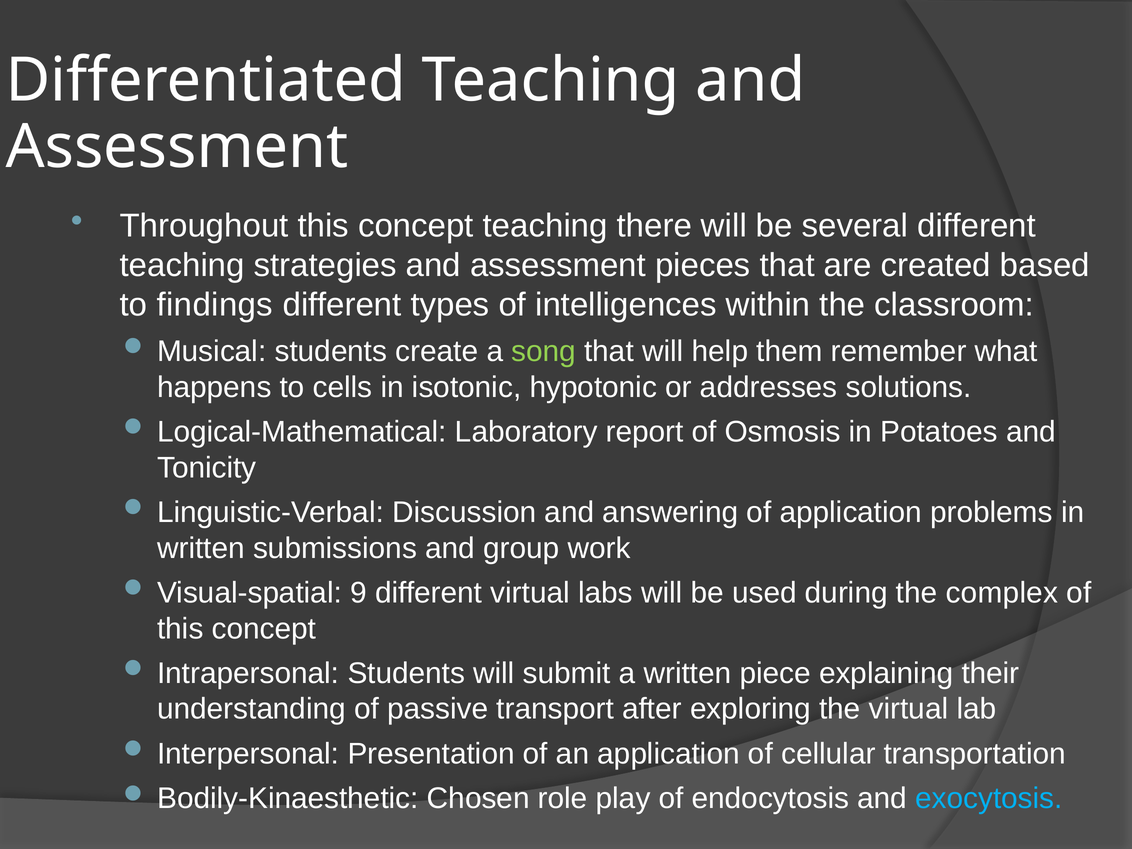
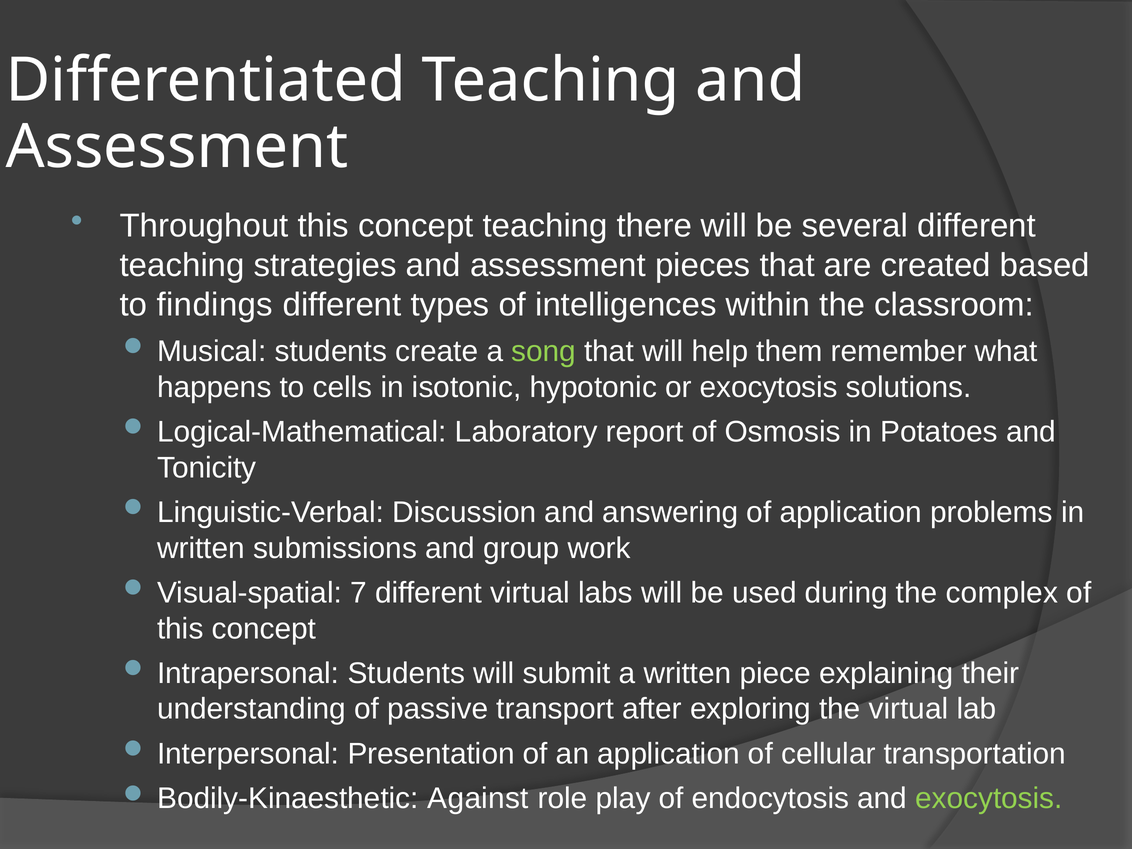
or addresses: addresses -> exocytosis
9: 9 -> 7
Chosen: Chosen -> Against
exocytosis at (989, 798) colour: light blue -> light green
